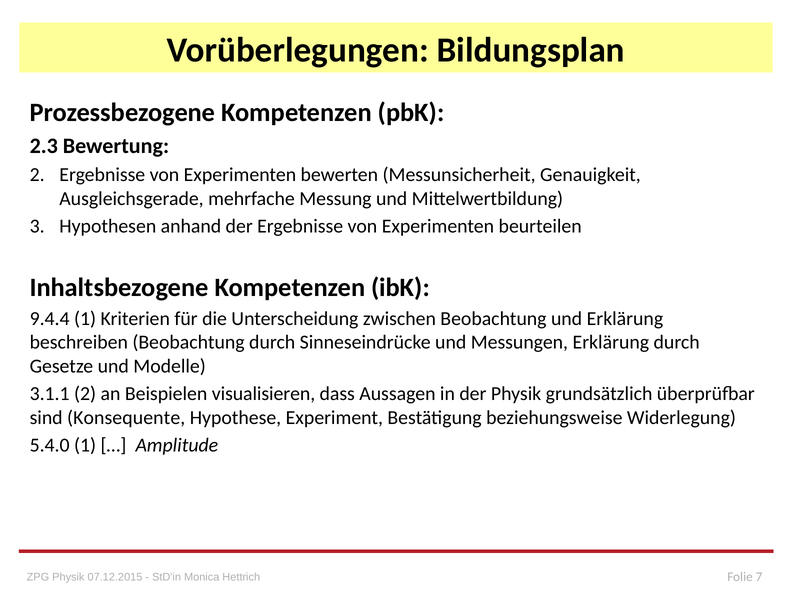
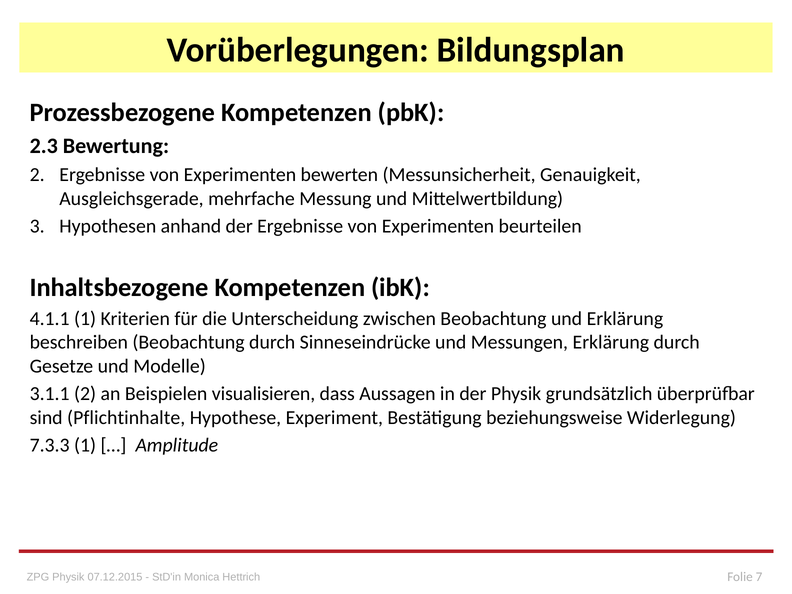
9.4.4: 9.4.4 -> 4.1.1
Konsequente: Konsequente -> Pflichtinhalte
5.4.0: 5.4.0 -> 7.3.3
